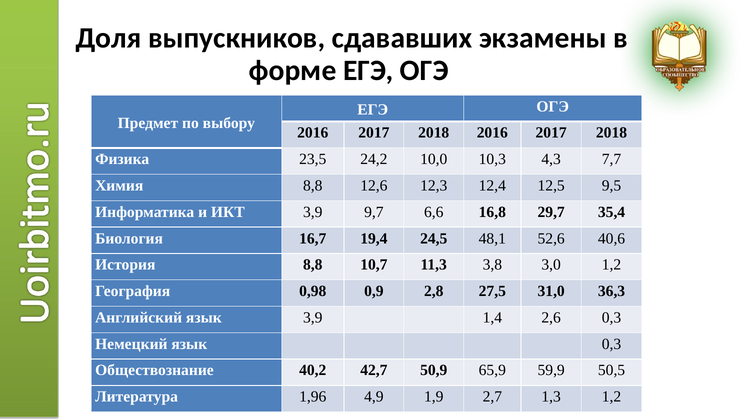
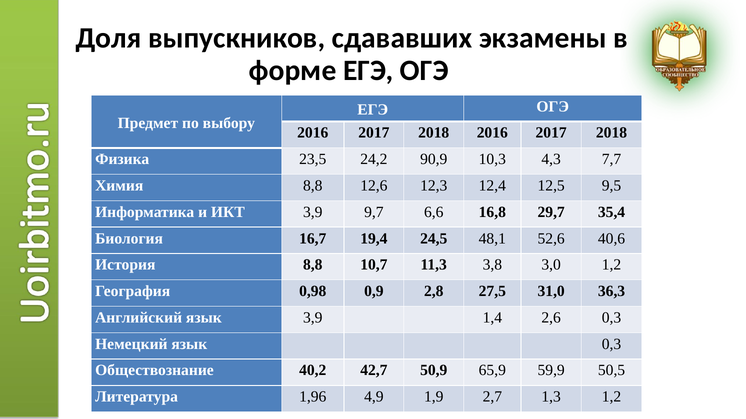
10,0: 10,0 -> 90,9
